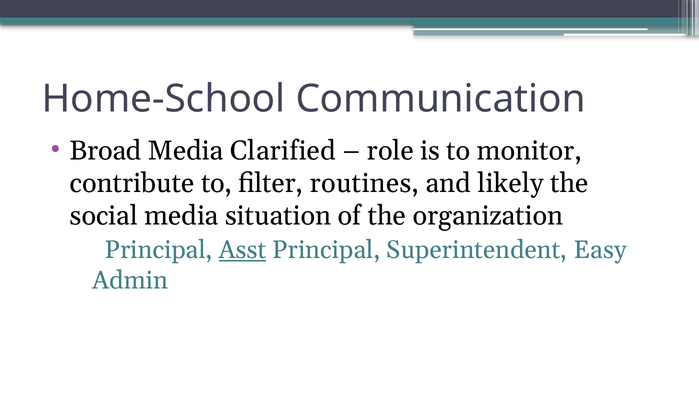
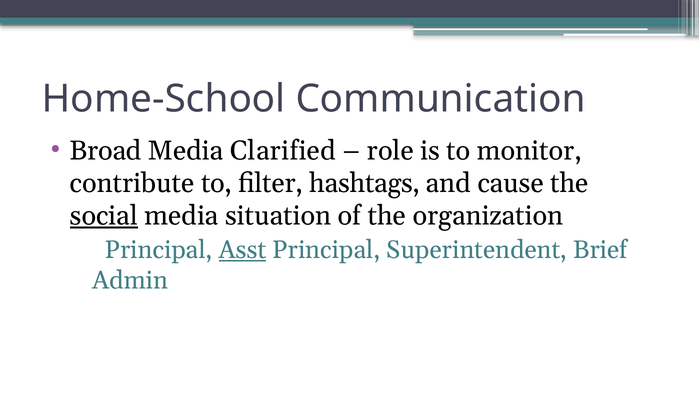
routines: routines -> hashtags
likely: likely -> cause
social underline: none -> present
Easy: Easy -> Brief
